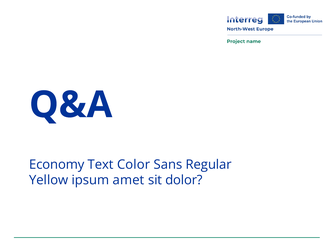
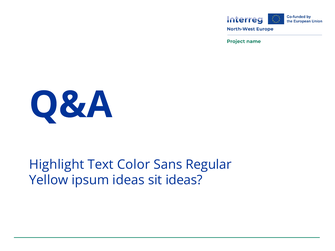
Economy: Economy -> Highlight
ipsum amet: amet -> ideas
sit dolor: dolor -> ideas
